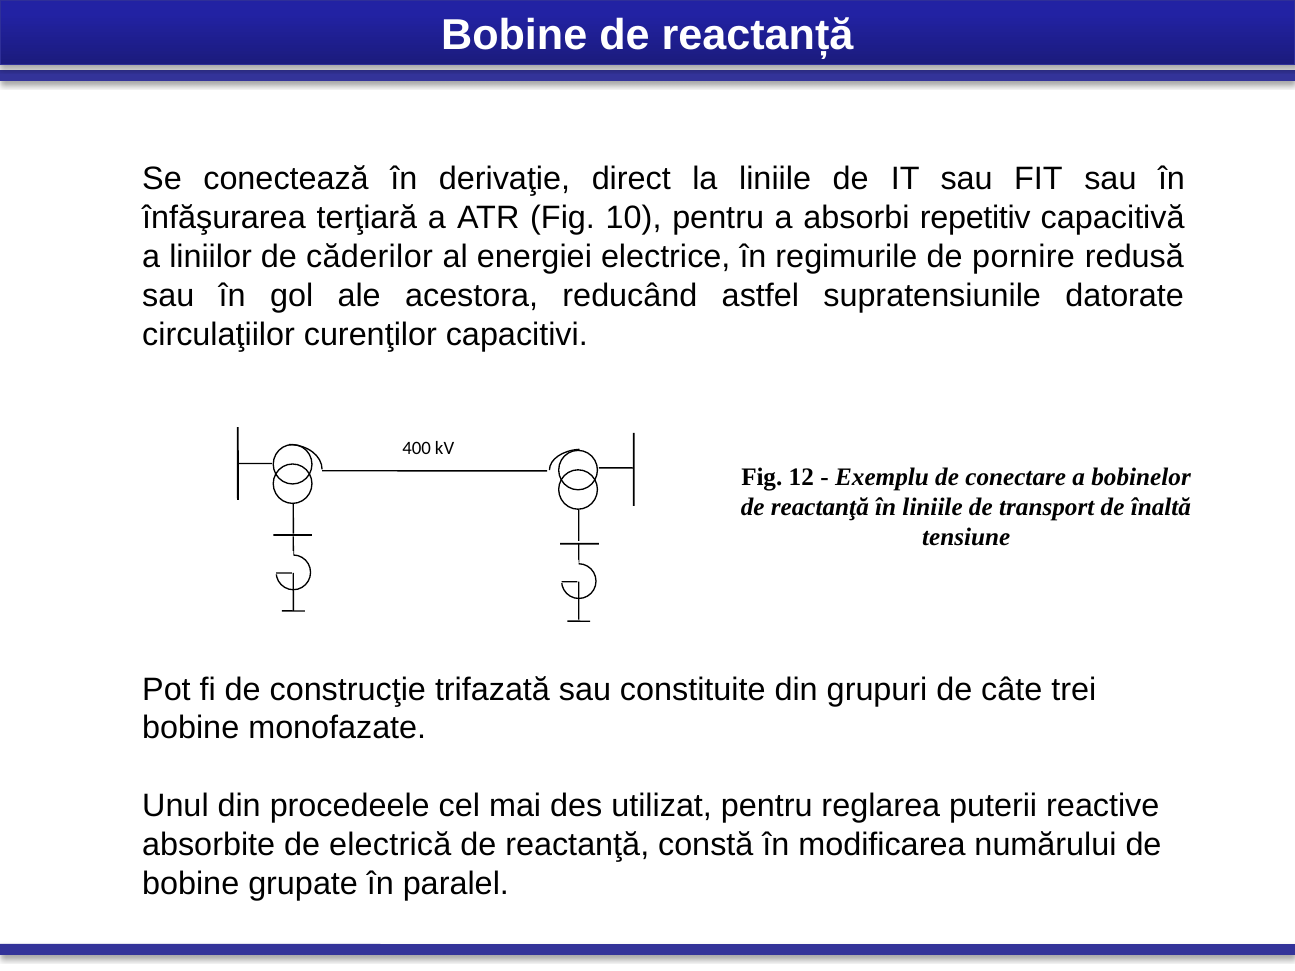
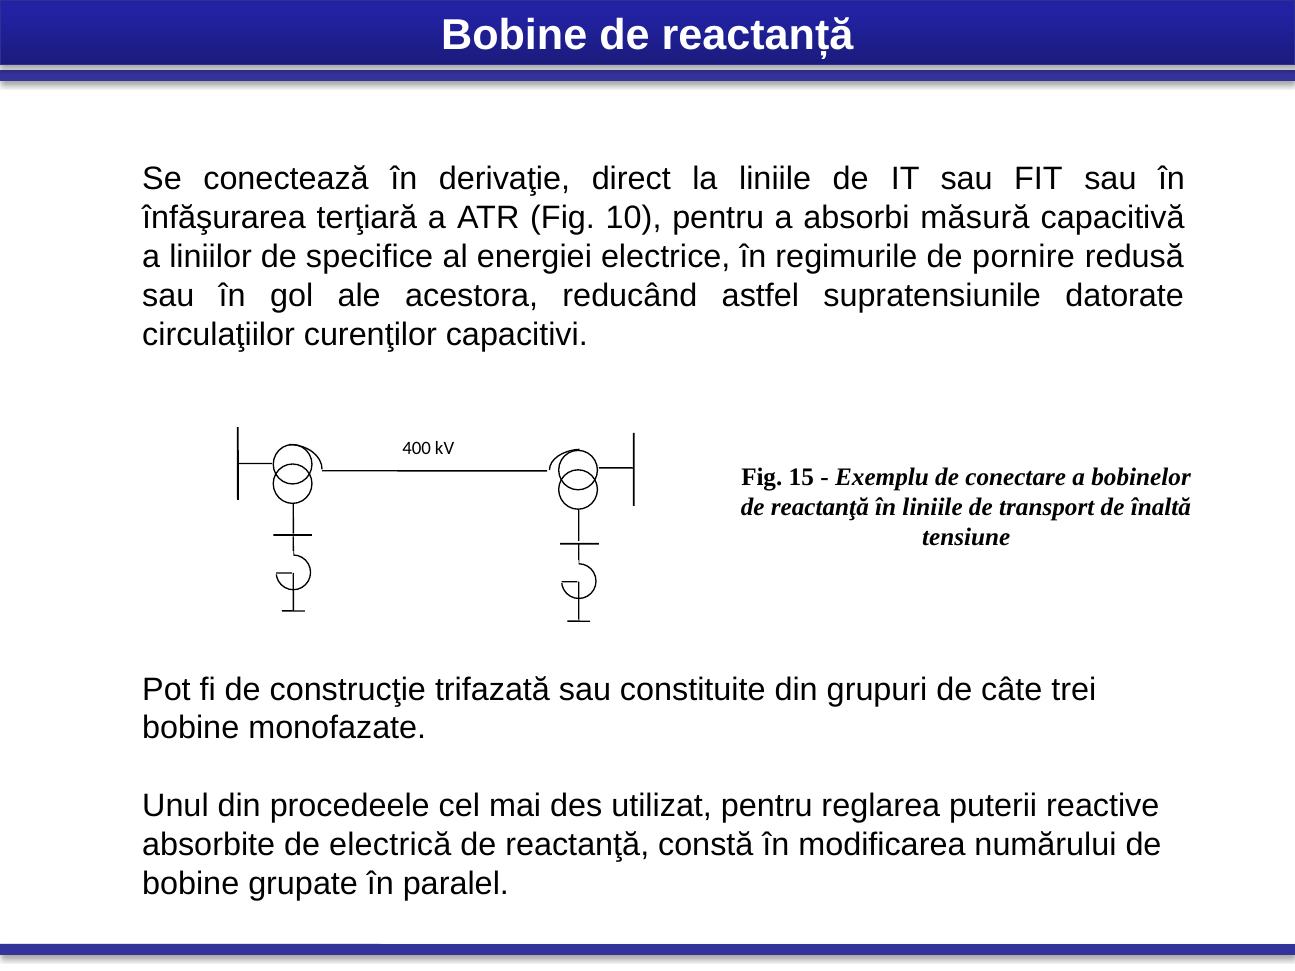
repetitiv: repetitiv -> măsură
căderilor: căderilor -> specifice
12: 12 -> 15
